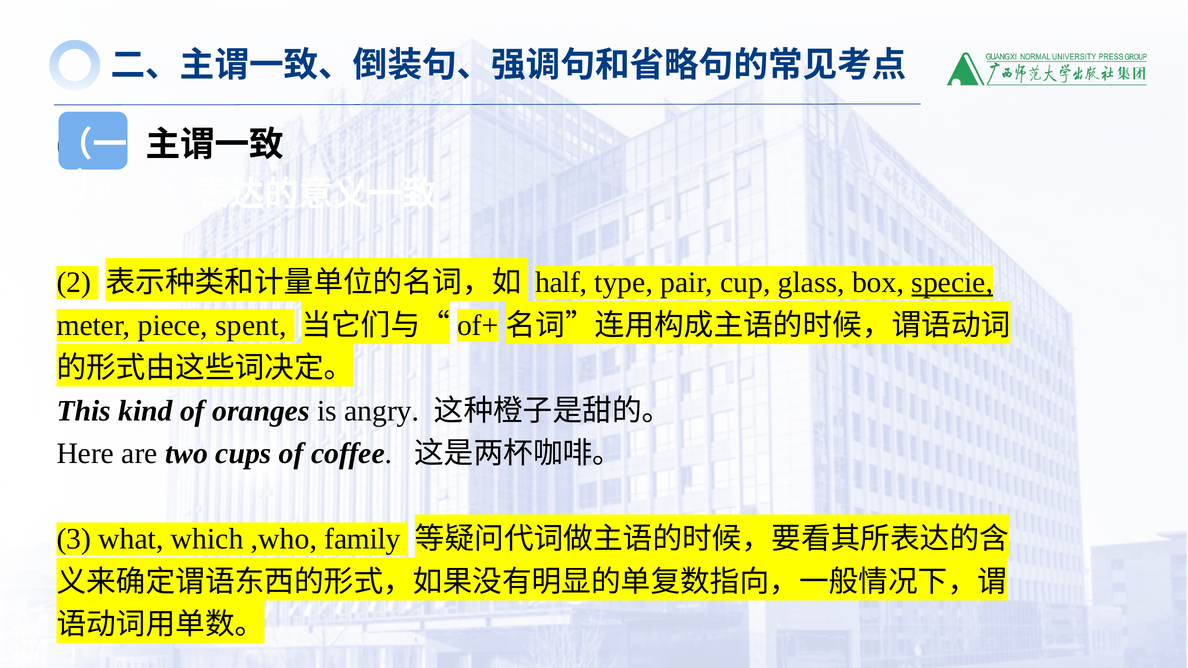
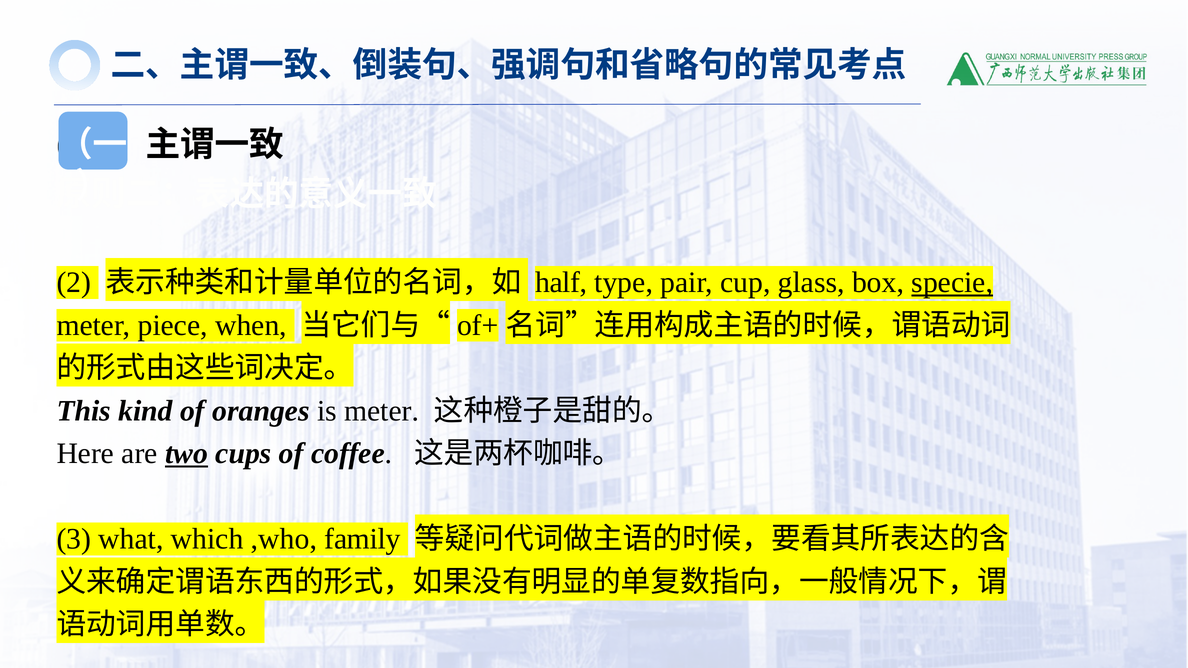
spent: spent -> when
is angry: angry -> meter
two underline: none -> present
